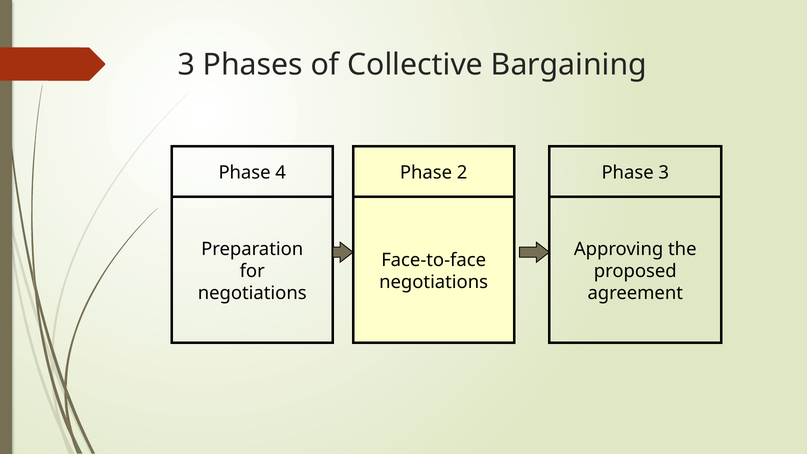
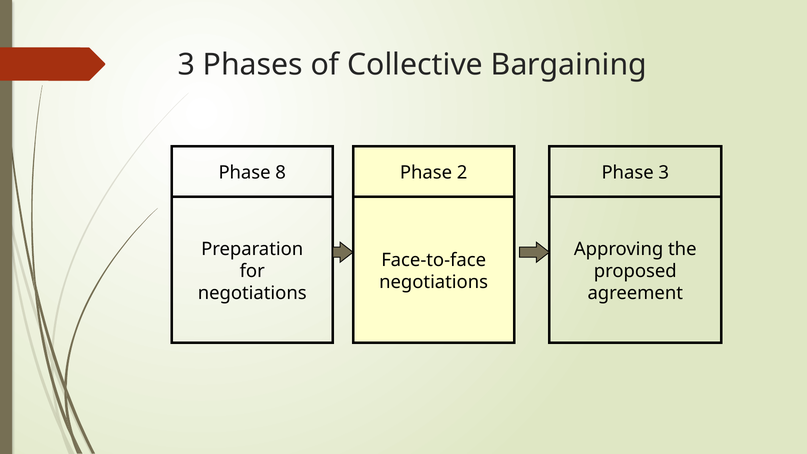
4: 4 -> 8
